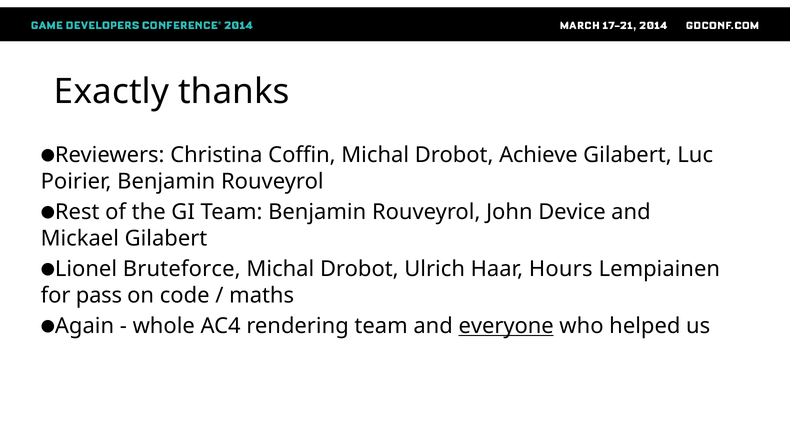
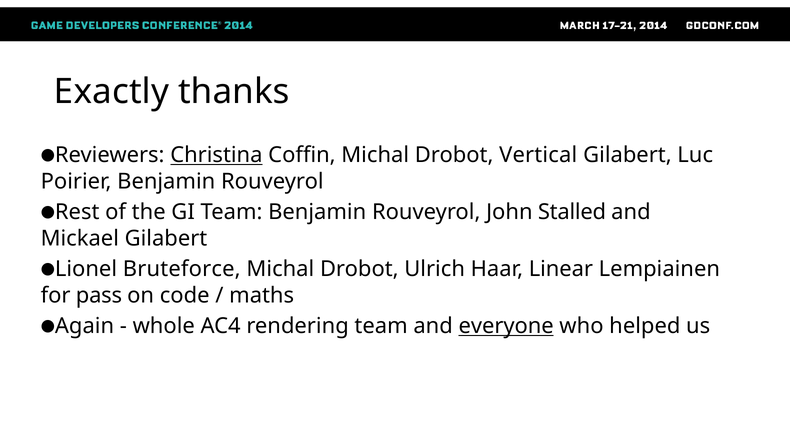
Christina underline: none -> present
Achieve: Achieve -> Vertical
Device: Device -> Stalled
Hours: Hours -> Linear
